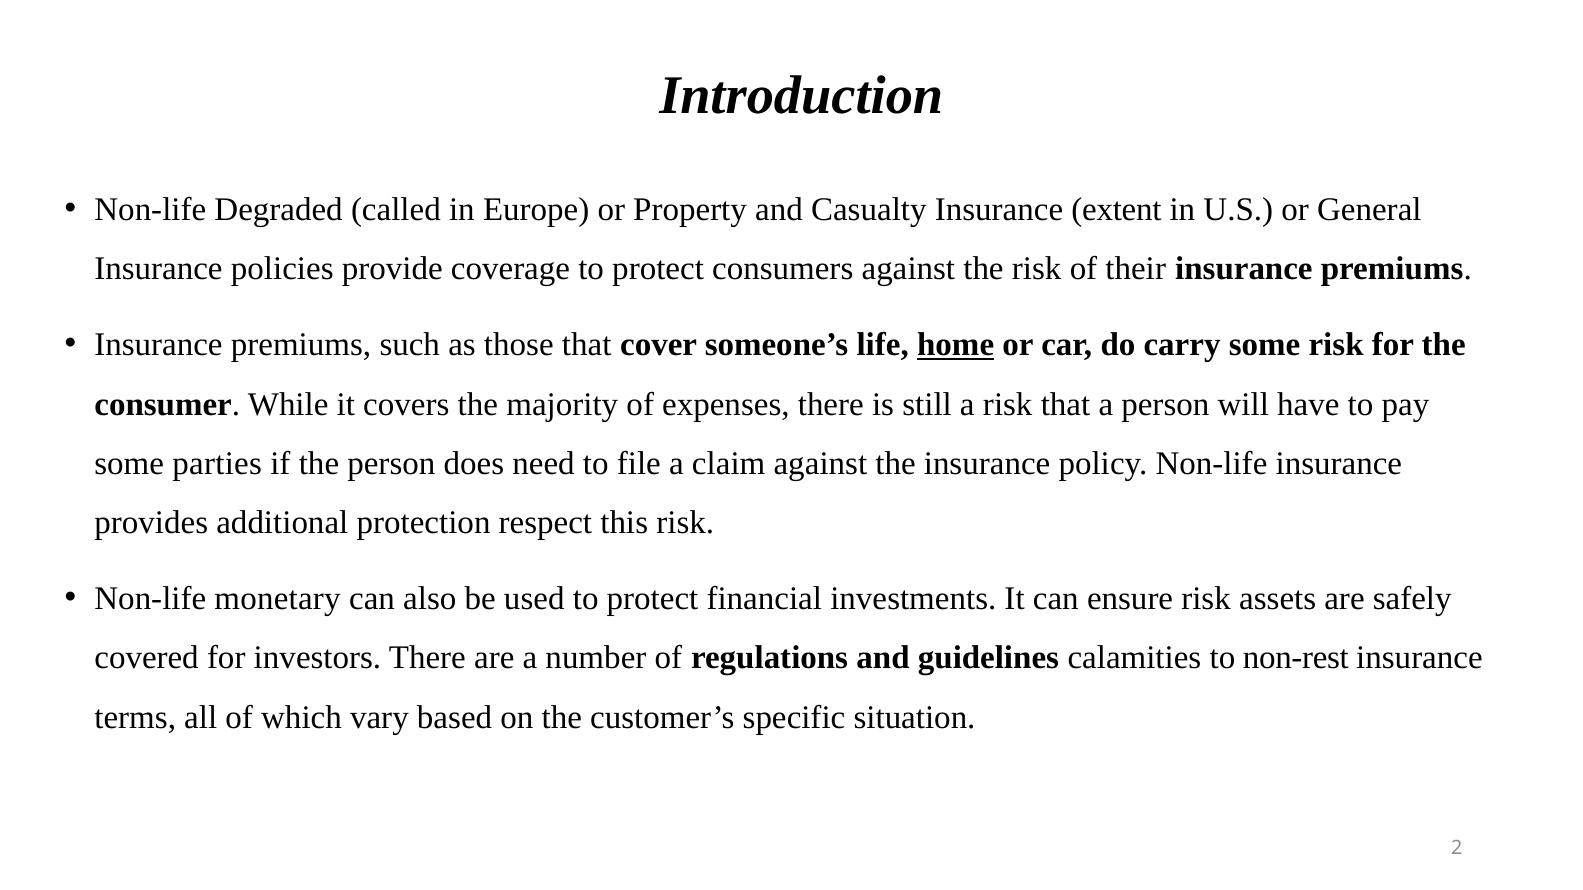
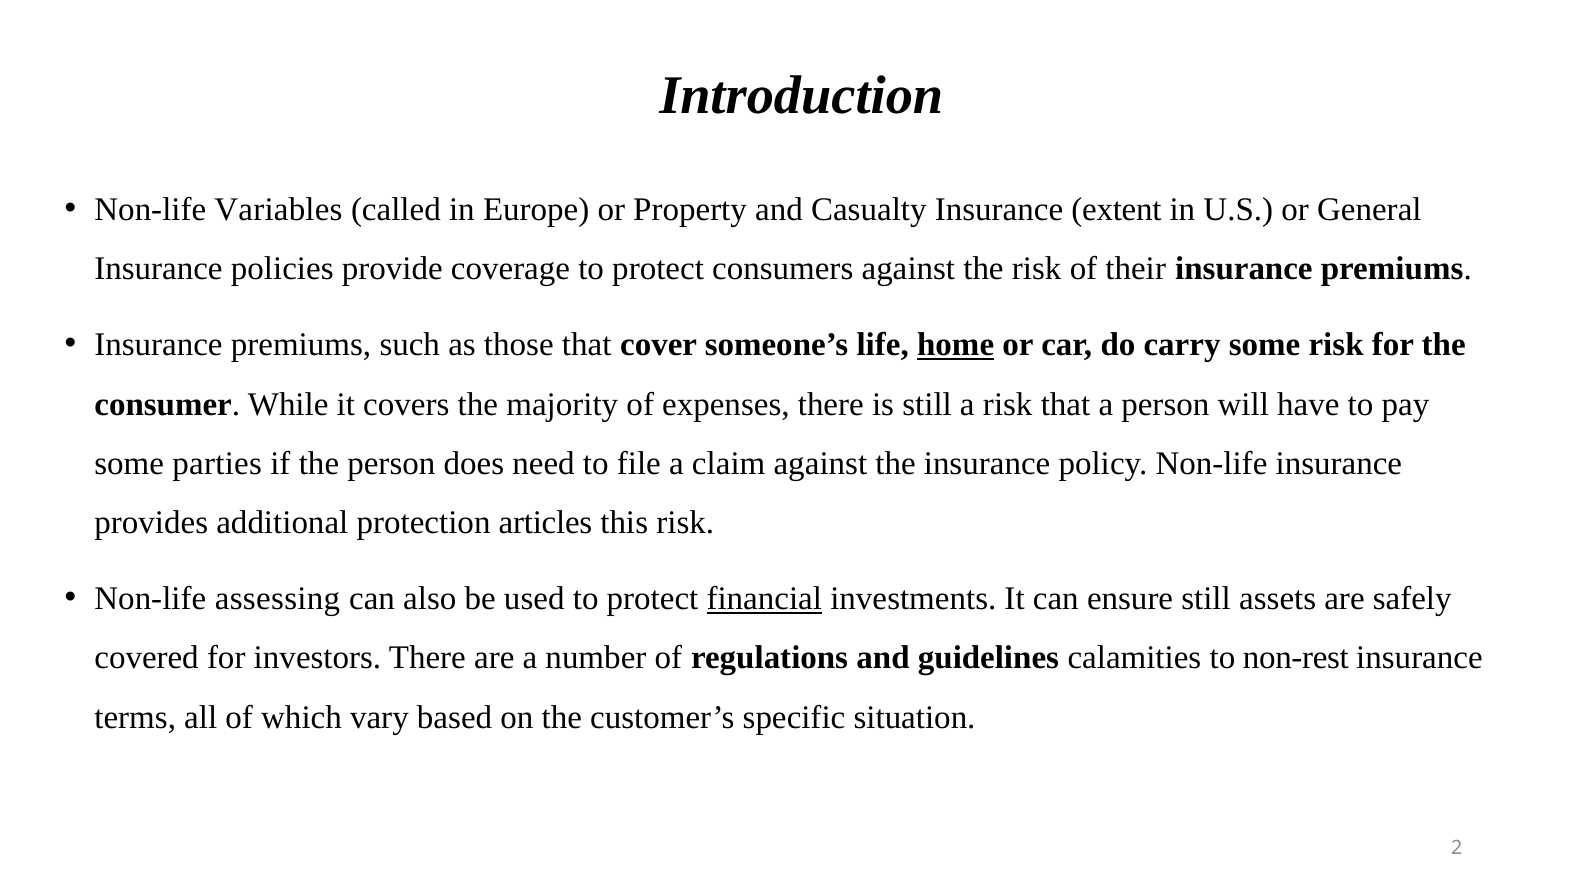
Degraded: Degraded -> Variables
respect: respect -> articles
monetary: monetary -> assessing
financial underline: none -> present
ensure risk: risk -> still
